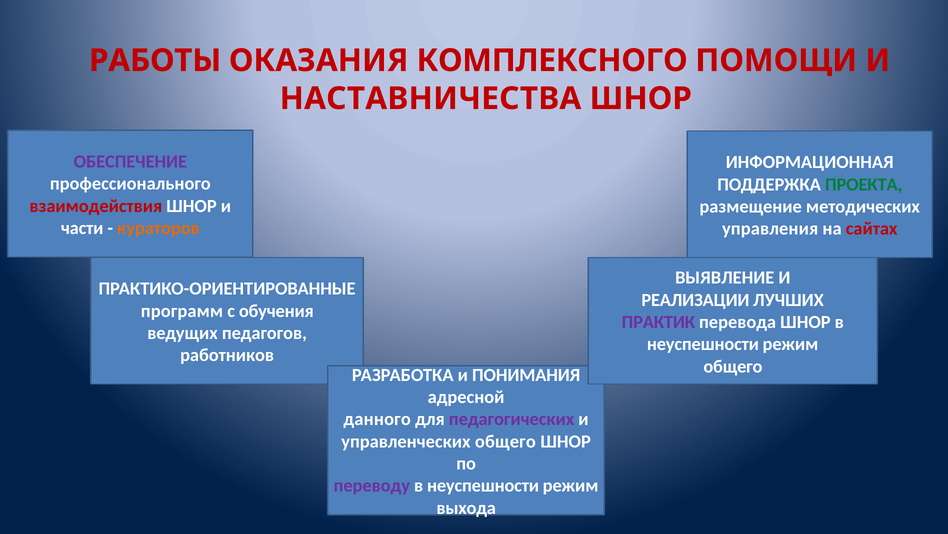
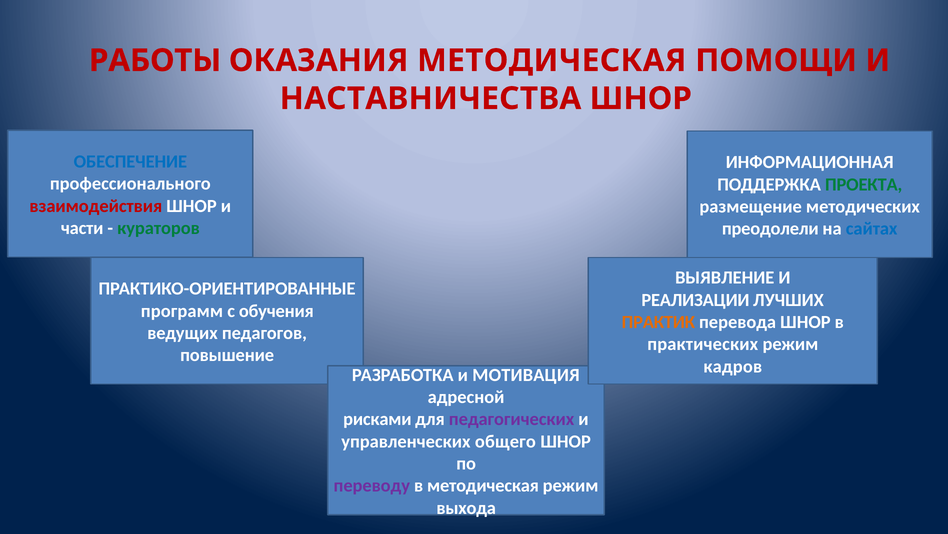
ОКАЗАНИЯ КОМПЛЕКСНОГО: КОМПЛЕКСНОГО -> МЕТОДИЧЕСКАЯ
ОБЕСПЕЧЕНИЕ colour: purple -> blue
кураторов colour: orange -> green
управления: управления -> преодолели
сайтах colour: red -> blue
ПРАКТИК colour: purple -> orange
неуспешности at (703, 344): неуспешности -> практических
работников: работников -> повышение
общего at (733, 366): общего -> кадров
ПОНИМАНИЯ: ПОНИМАНИЯ -> МОТИВАЦИЯ
данного: данного -> рисками
неуспешности at (483, 485): неуспешности -> методическая
